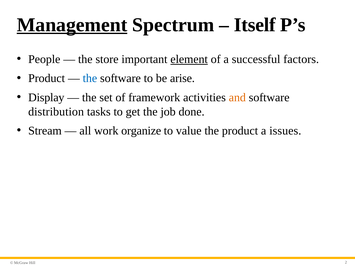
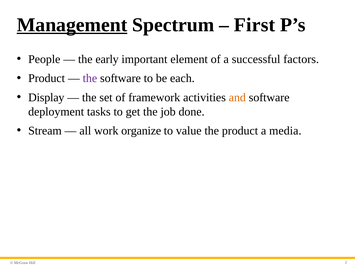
Itself: Itself -> First
store: store -> early
element underline: present -> none
the at (90, 78) colour: blue -> purple
arise: arise -> each
distribution: distribution -> deployment
issues: issues -> media
